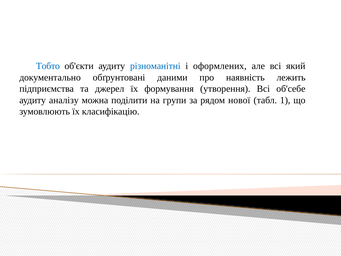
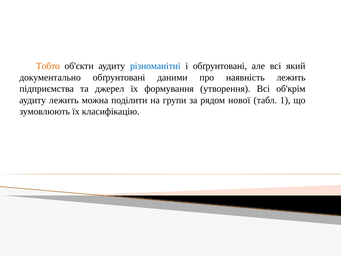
Тобто colour: blue -> orange
і оформлених: оформлених -> обґрунтовані
об'себе: об'себе -> об'крім
аудиту аналізу: аналізу -> лежить
